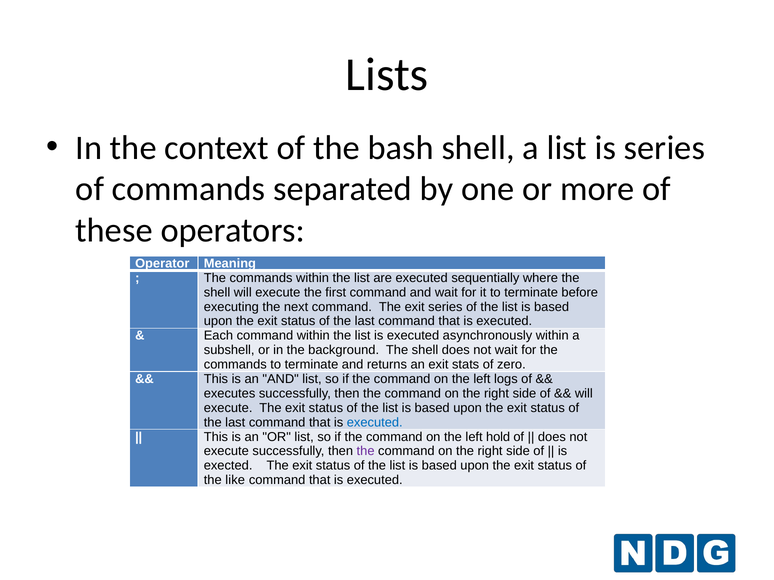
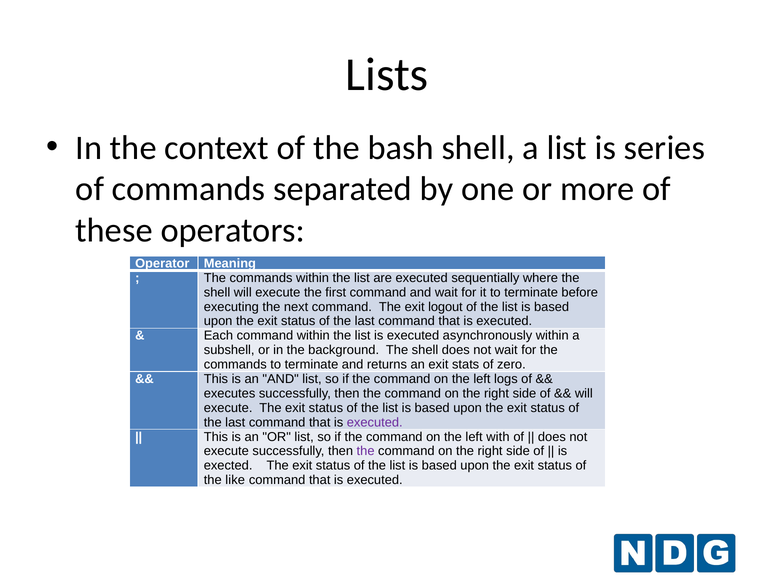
exit series: series -> logout
executed at (375, 423) colour: blue -> purple
hold: hold -> with
